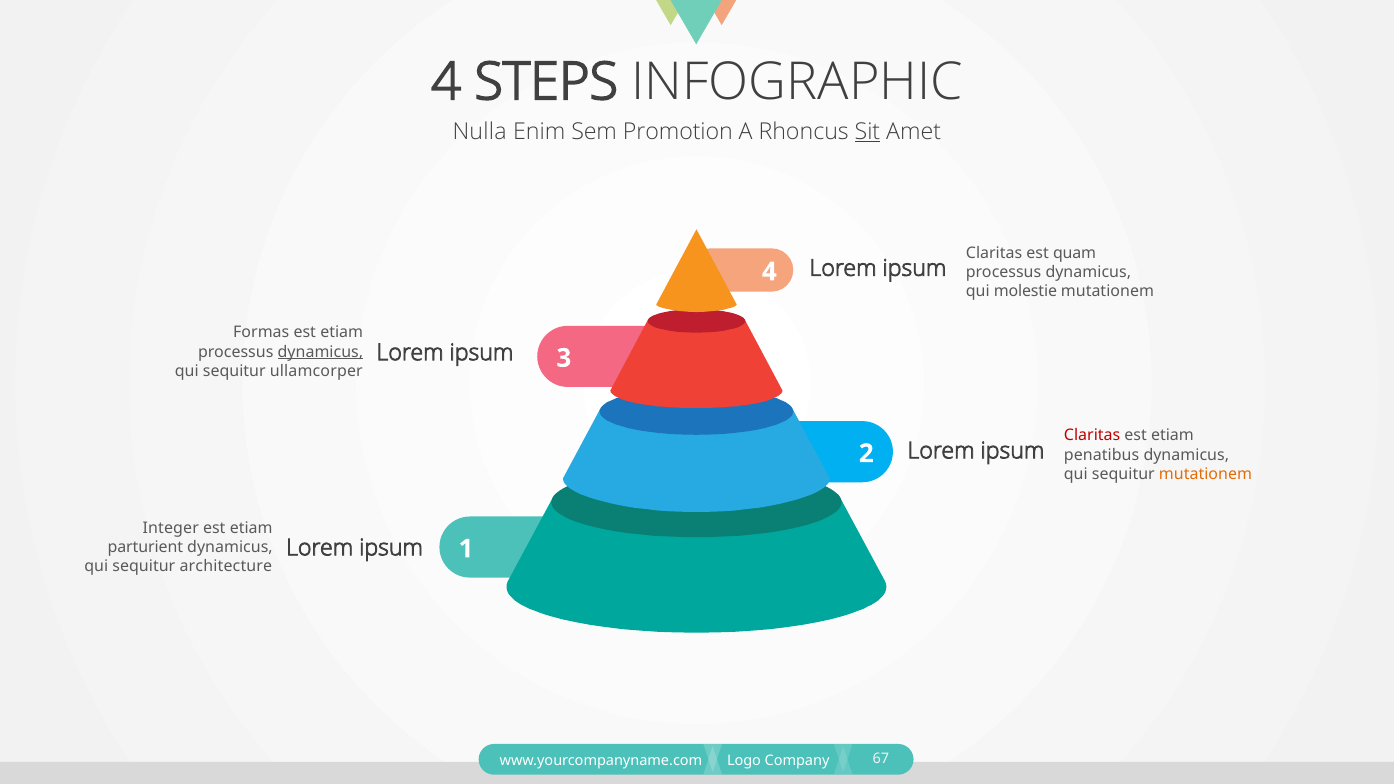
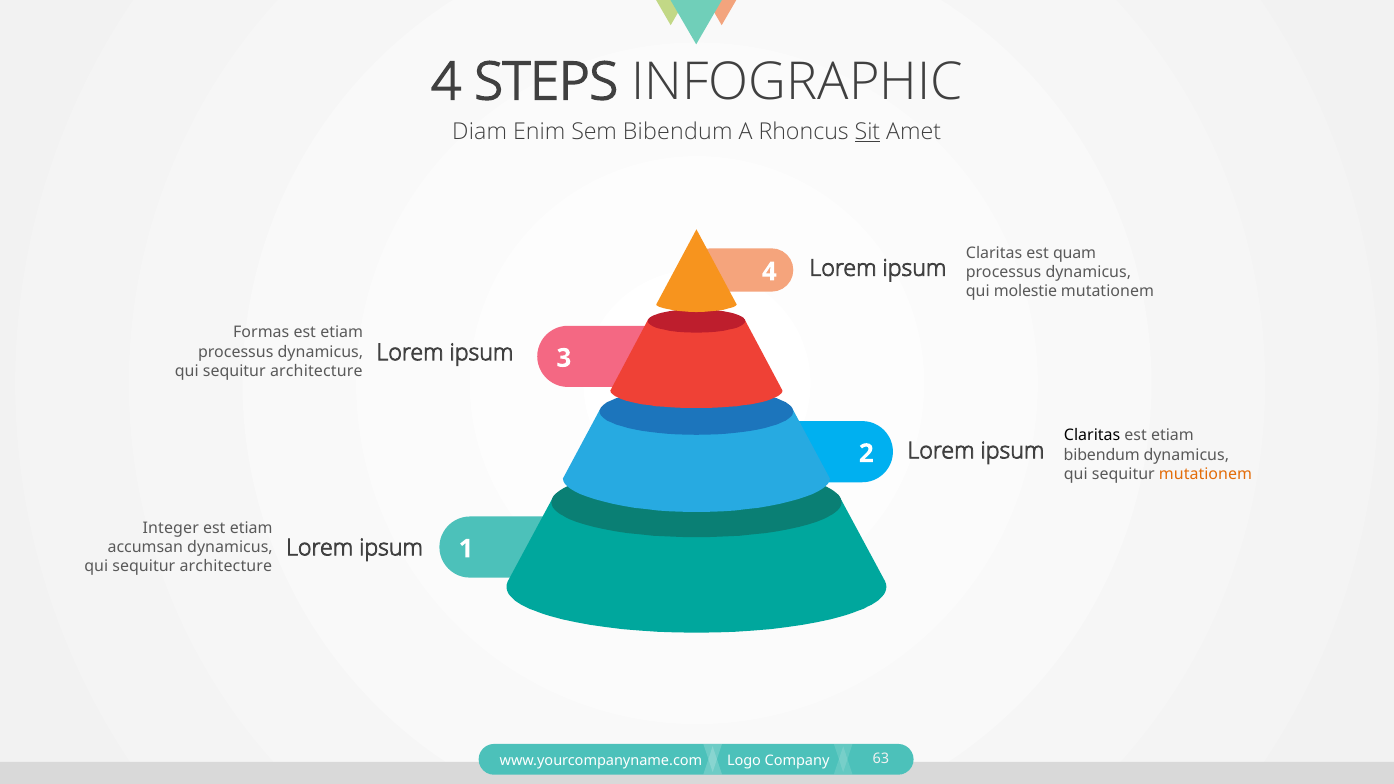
Nulla: Nulla -> Diam
Sem Promotion: Promotion -> Bibendum
dynamicus at (320, 352) underline: present -> none
ullamcorper at (316, 371): ullamcorper -> architecture
Claritas at (1092, 436) colour: red -> black
penatibus at (1102, 455): penatibus -> bibendum
parturient: parturient -> accumsan
67: 67 -> 63
